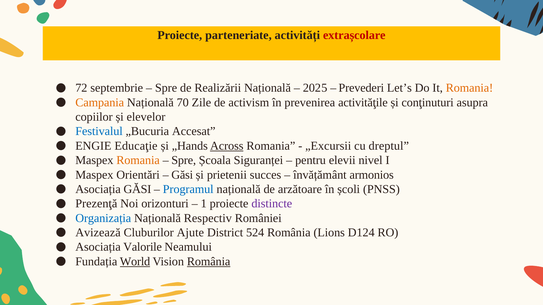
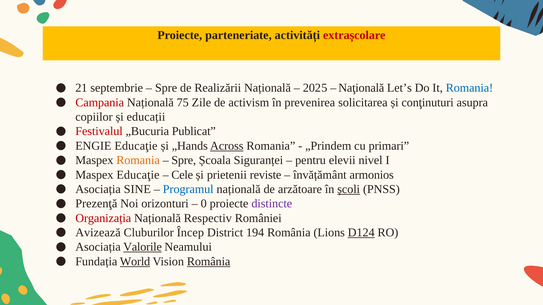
72: 72 -> 21
Prevederi: Prevederi -> Naţională
Romania at (469, 88) colour: orange -> blue
Campania colour: orange -> red
70: 70 -> 75
activităţile: activităţile -> solicitarea
elevelor: elevelor -> educații
Festivalul colour: blue -> red
Accesat: Accesat -> Publicat
„Excursii: „Excursii -> „Prindem
dreptul: dreptul -> primari
Maspex Orientări: Orientări -> Educaţie
Găsi at (182, 175): Găsi -> Cele
succes: succes -> reviste
Asociația GĂSI: GĂSI -> SINE
școli underline: none -> present
1: 1 -> 0
Organizația colour: blue -> red
Ajute: Ajute -> Încep
524: 524 -> 194
D124 underline: none -> present
Valorile underline: none -> present
